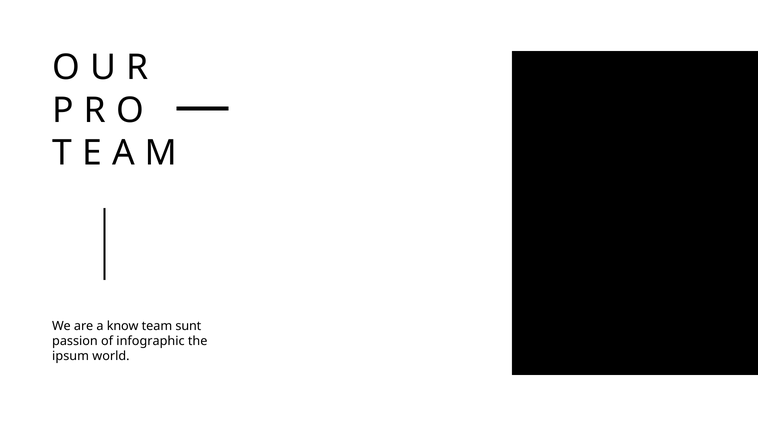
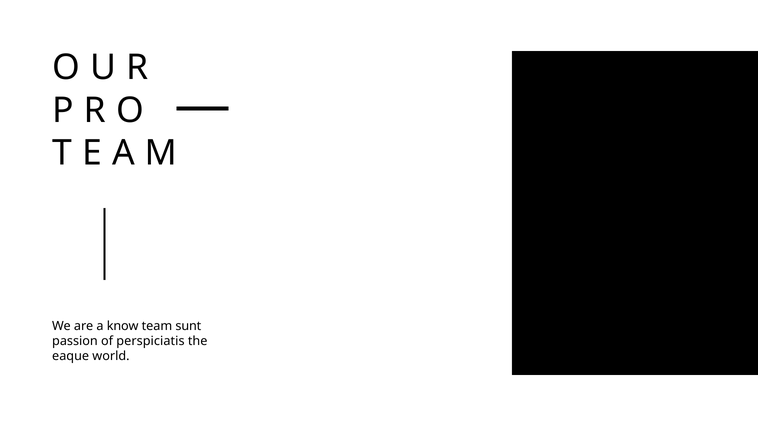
infographic: infographic -> perspiciatis
ipsum: ipsum -> eaque
